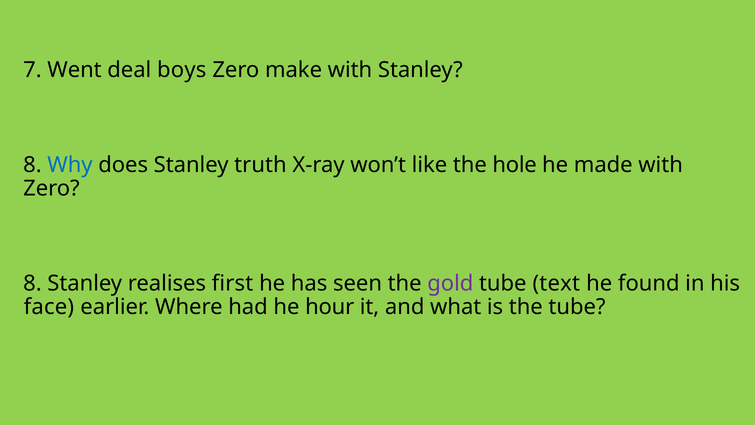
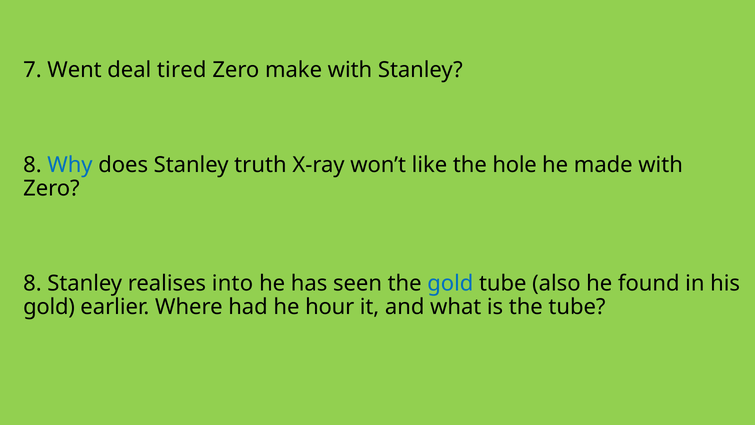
boys: boys -> tired
first: first -> into
gold at (450, 283) colour: purple -> blue
text: text -> also
face at (49, 307): face -> gold
